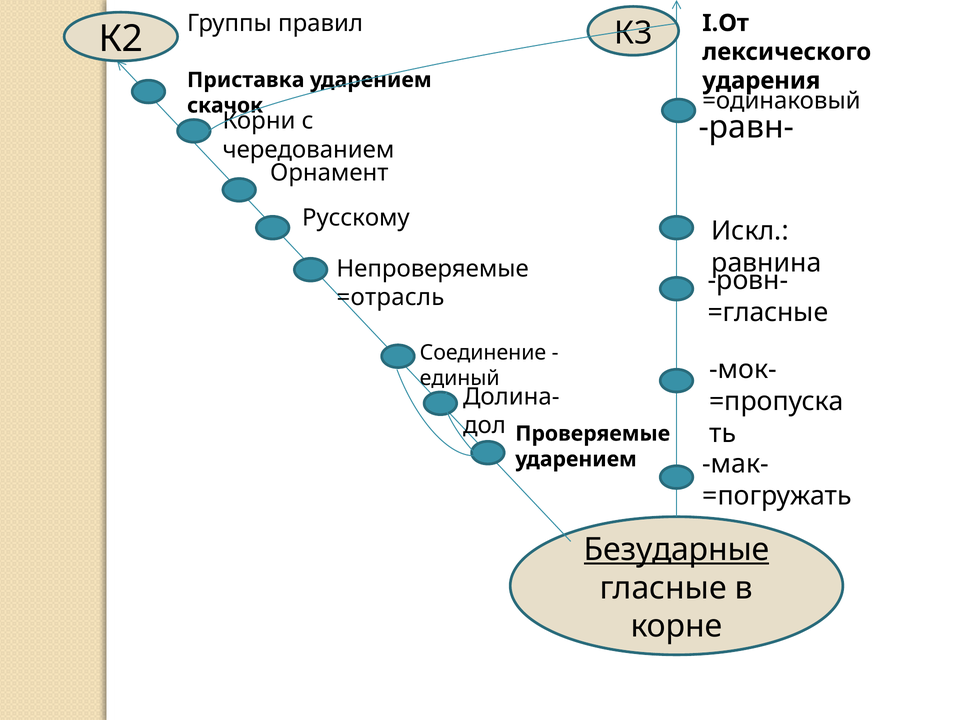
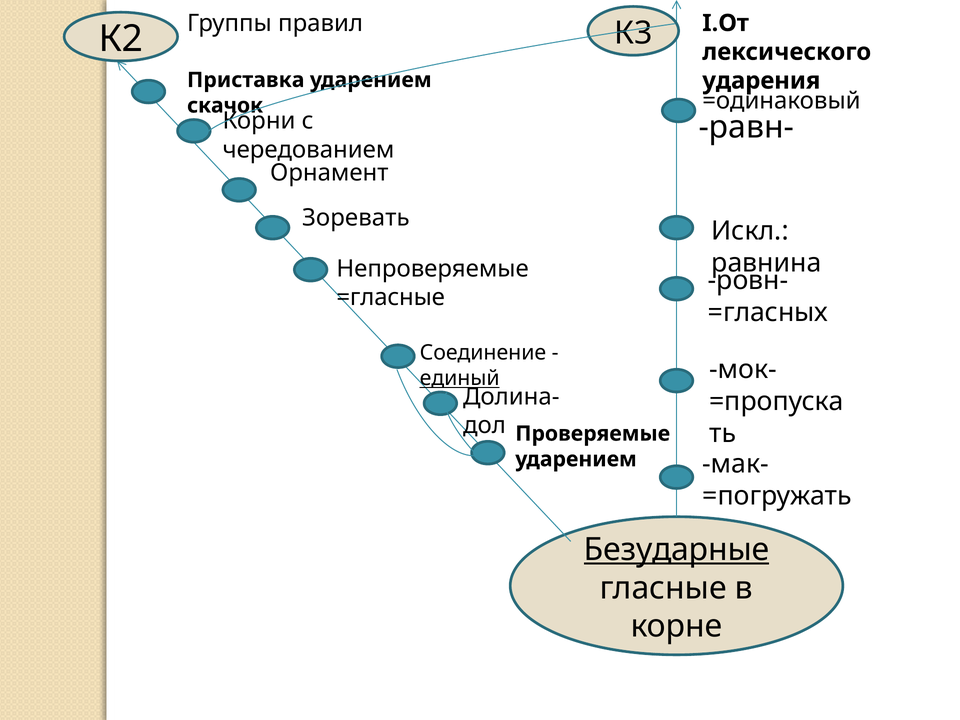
Русскому: Русскому -> Зоревать
=отрасль: =отрасль -> =гласные
=гласные: =гласные -> =гласных
единый underline: none -> present
